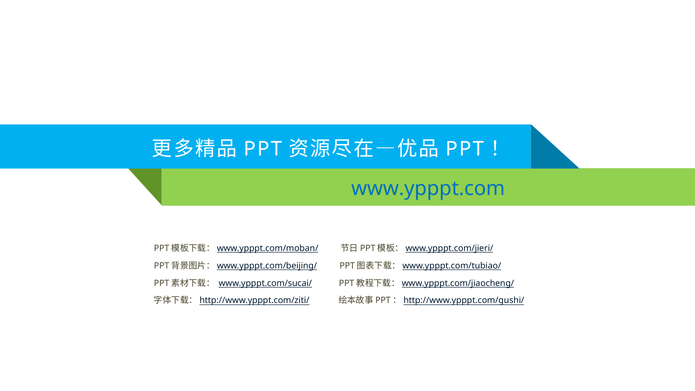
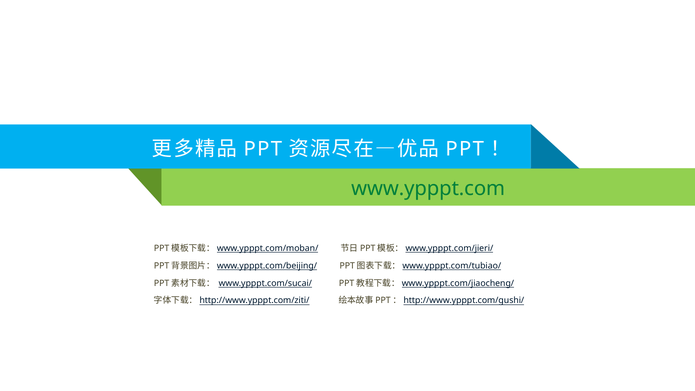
www.ypppt.com colour: blue -> green
